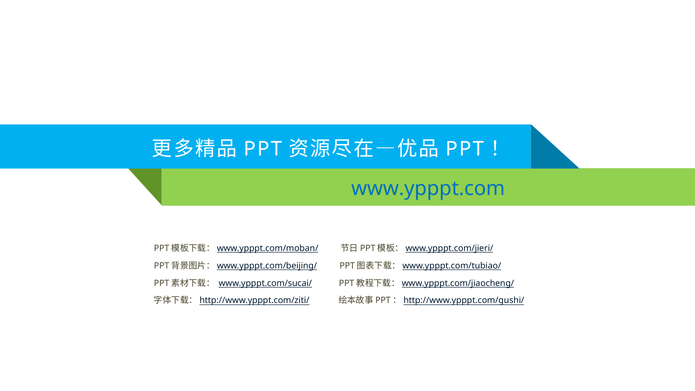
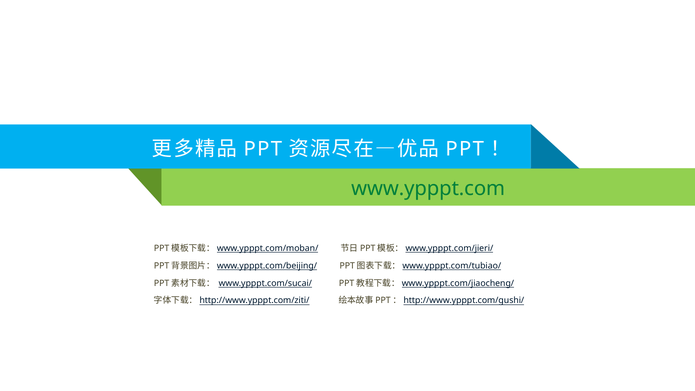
www.ypppt.com colour: blue -> green
